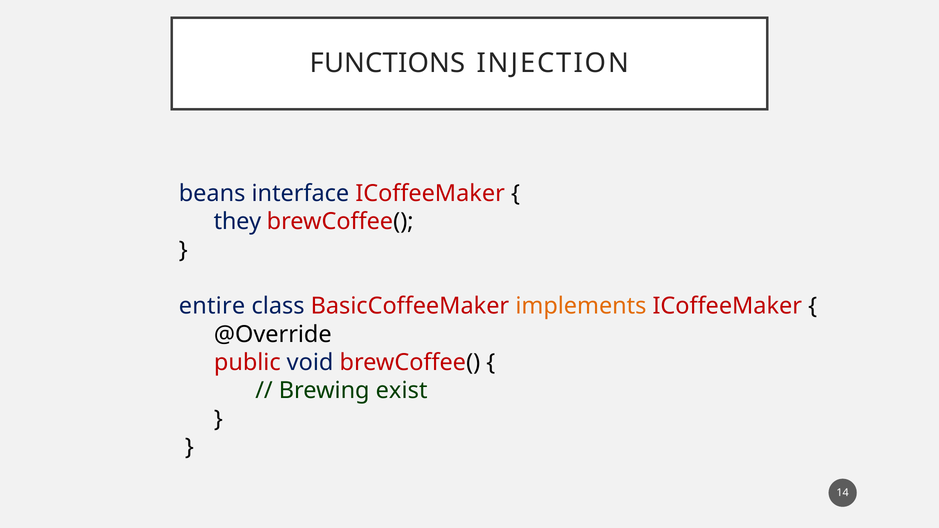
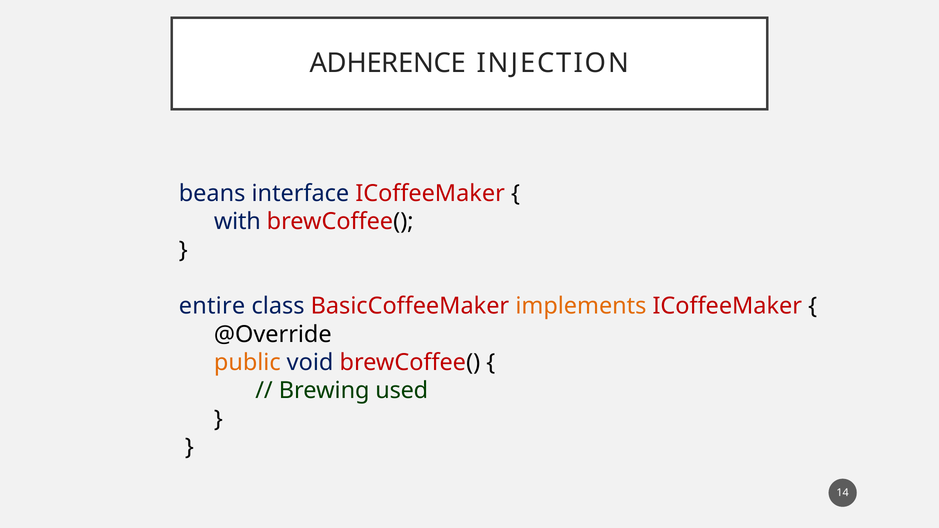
FUNCTIONS: FUNCTIONS -> ADHERENCE
they: they -> with
public colour: red -> orange
exist: exist -> used
